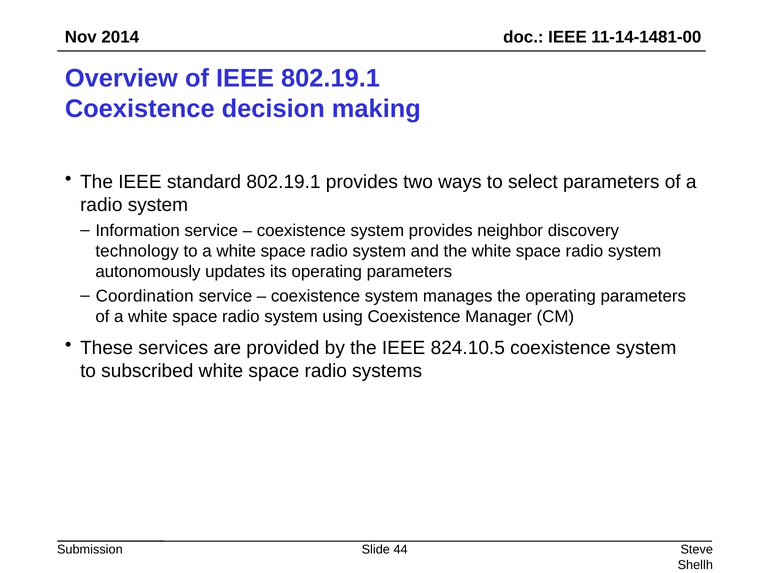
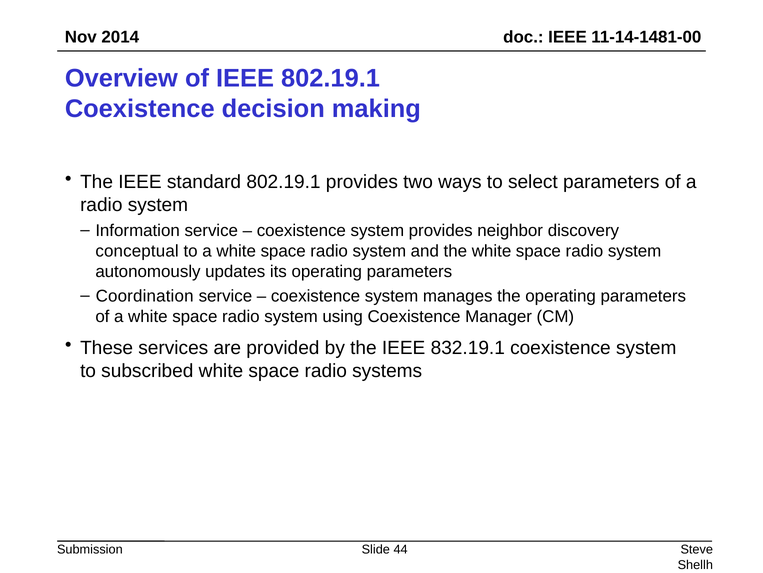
technology: technology -> conceptual
824.10.5: 824.10.5 -> 832.19.1
